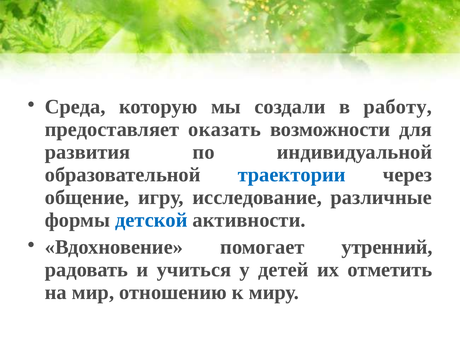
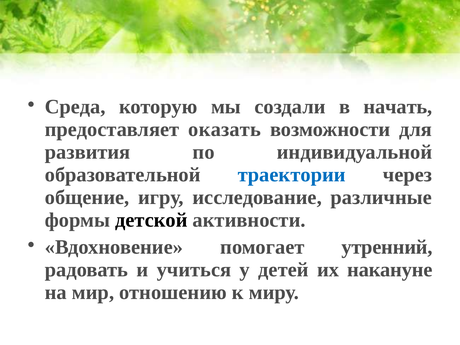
работу: работу -> начать
детской colour: blue -> black
отметить: отметить -> накануне
